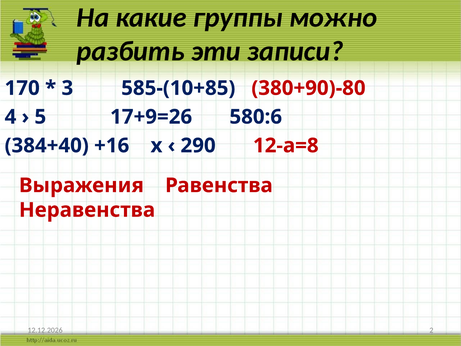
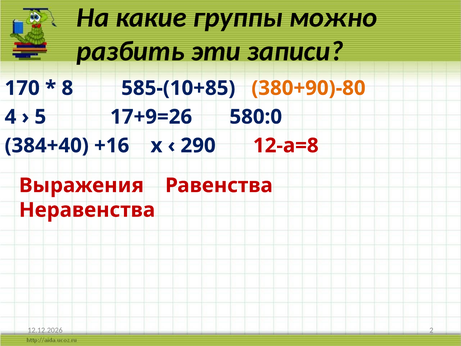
3: 3 -> 8
380+90)-80 colour: red -> orange
580:6: 580:6 -> 580:0
